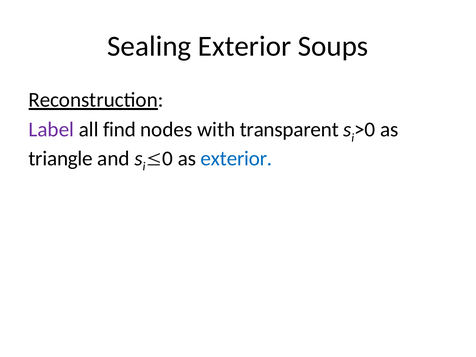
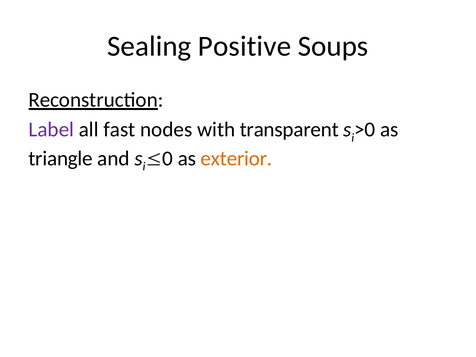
Sealing Exterior: Exterior -> Positive
find: find -> fast
exterior at (236, 158) colour: blue -> orange
